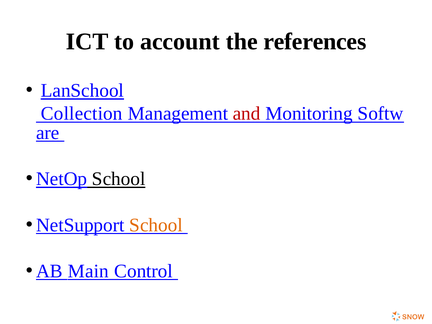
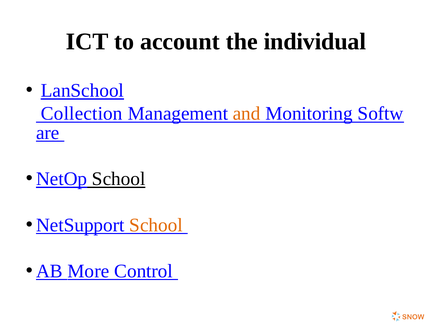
references: references -> individual
and colour: red -> orange
Main: Main -> More
